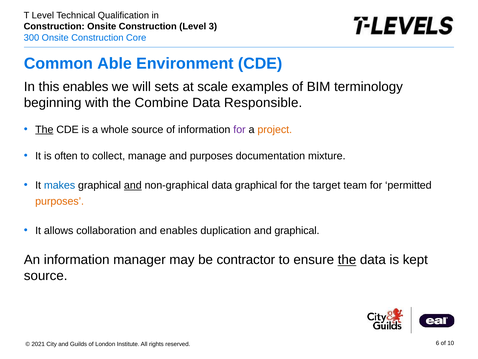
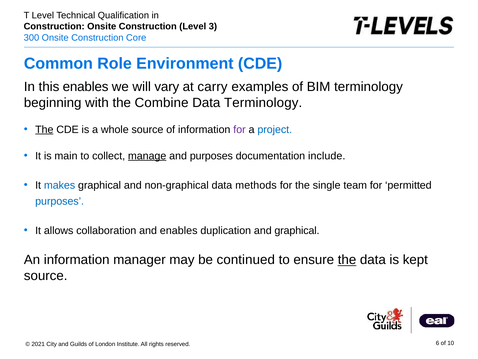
Able: Able -> Role
sets: sets -> vary
scale: scale -> carry
Data Responsible: Responsible -> Terminology
project colour: orange -> blue
often: often -> main
manage underline: none -> present
mixture: mixture -> include
and at (133, 185) underline: present -> none
data graphical: graphical -> methods
target: target -> single
purposes at (60, 201) colour: orange -> blue
contractor: contractor -> continued
